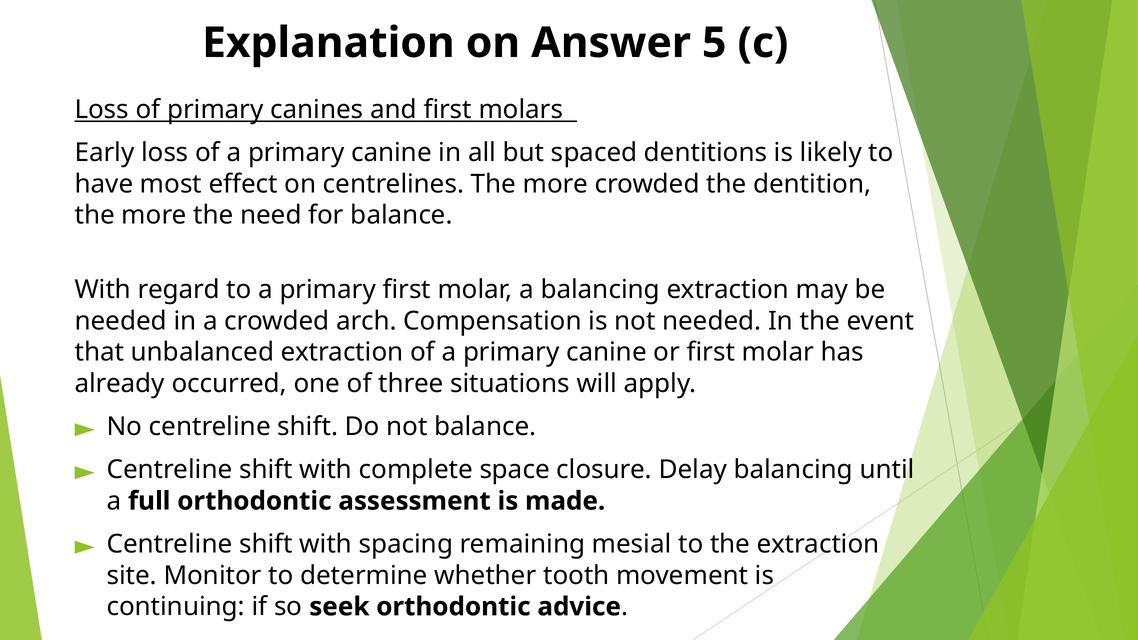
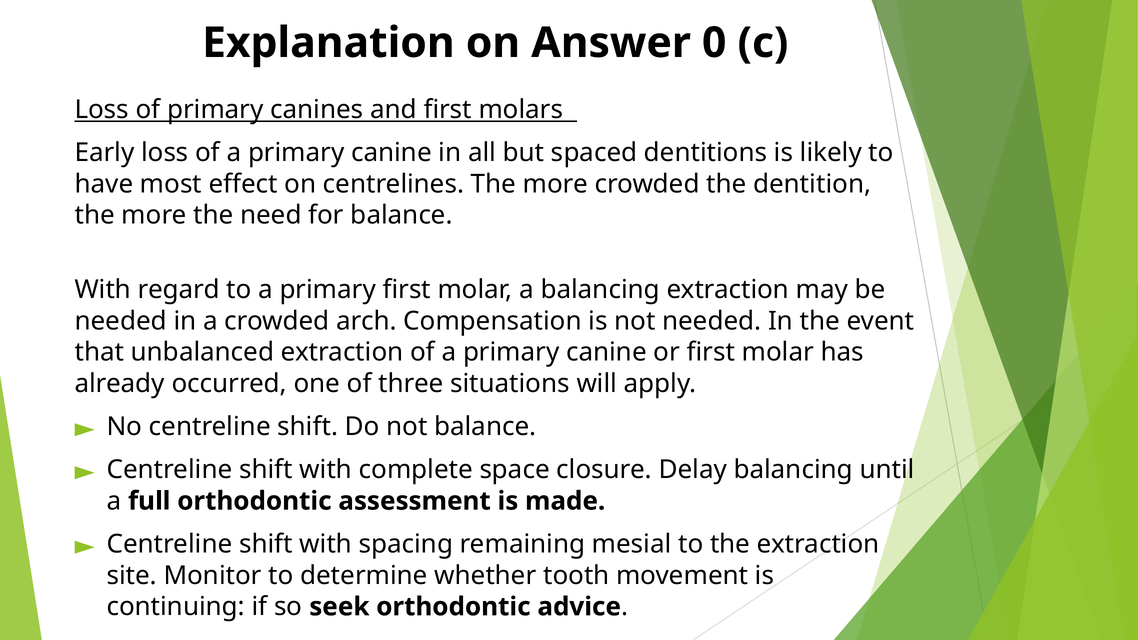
5: 5 -> 0
